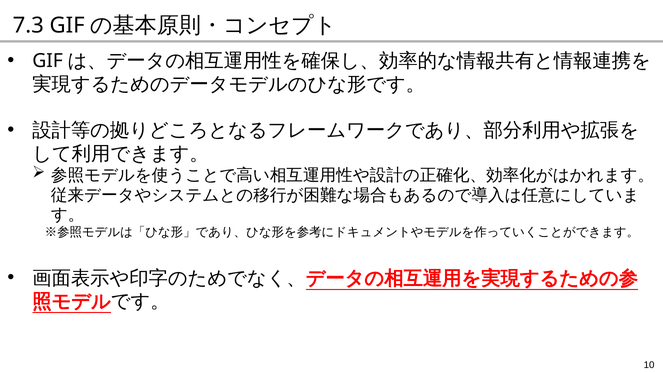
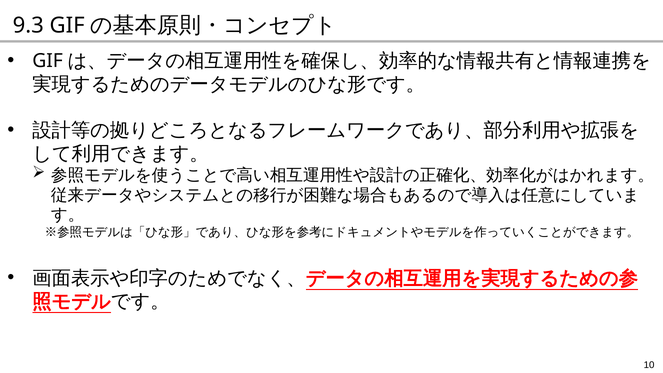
7.3: 7.3 -> 9.3
